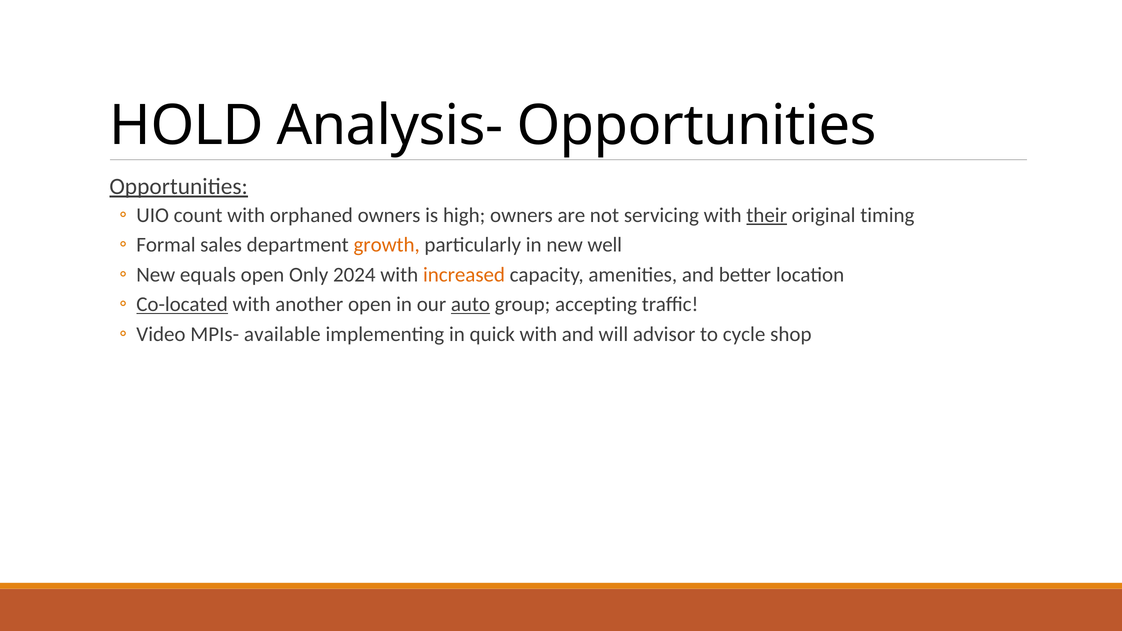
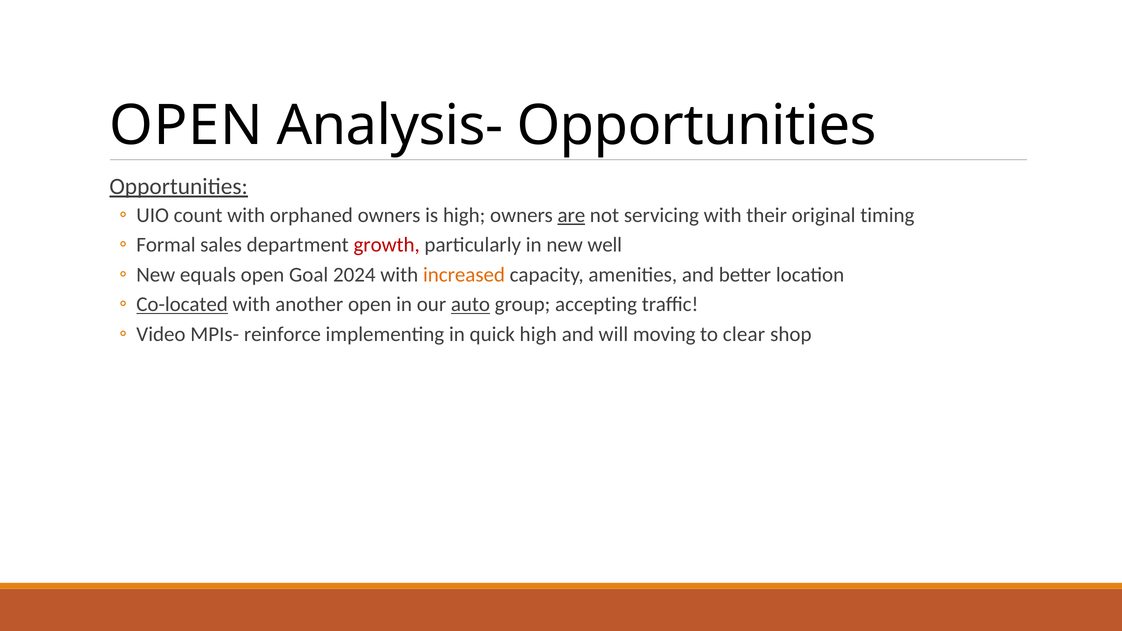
HOLD at (187, 126): HOLD -> OPEN
are underline: none -> present
their underline: present -> none
growth colour: orange -> red
Only: Only -> Goal
available: available -> reinforce
quick with: with -> high
advisor: advisor -> moving
cycle: cycle -> clear
